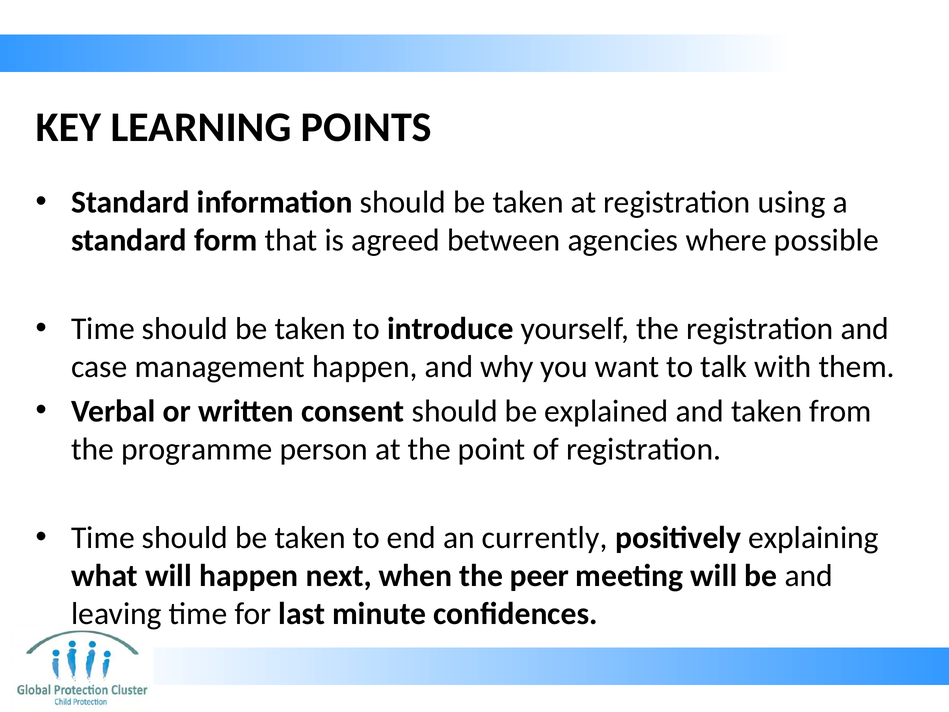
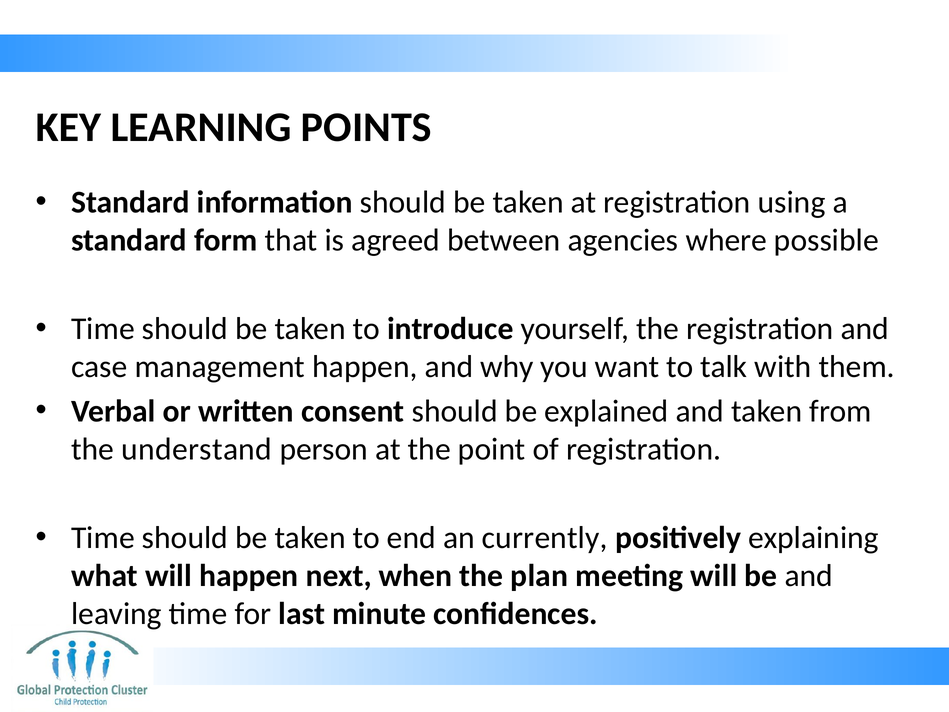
programme: programme -> understand
peer: peer -> plan
